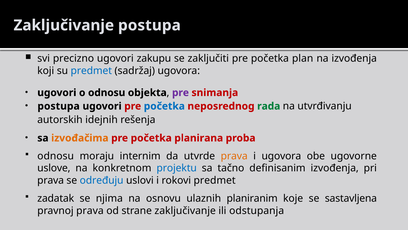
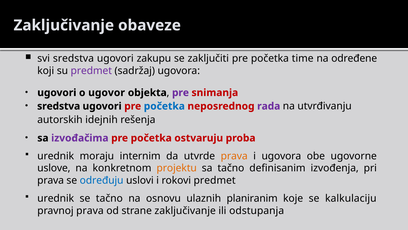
Zaključivanje postupa: postupa -> obaveze
svi precizno: precizno -> sredstva
plan: plan -> time
na izvođenja: izvođenja -> određene
predmet at (91, 71) colour: blue -> purple
o odnosu: odnosu -> ugovor
postupa at (59, 106): postupa -> sredstva
rada colour: green -> purple
izvođačima colour: orange -> purple
planirana: planirana -> ostvaruju
odnosu at (56, 156): odnosu -> urednik
projektu colour: blue -> orange
zadatak at (56, 198): zadatak -> urednik
se njima: njima -> tačno
sastavljena: sastavljena -> kalkulaciju
